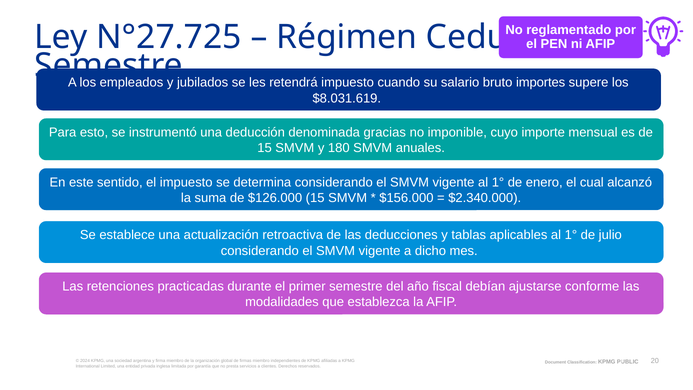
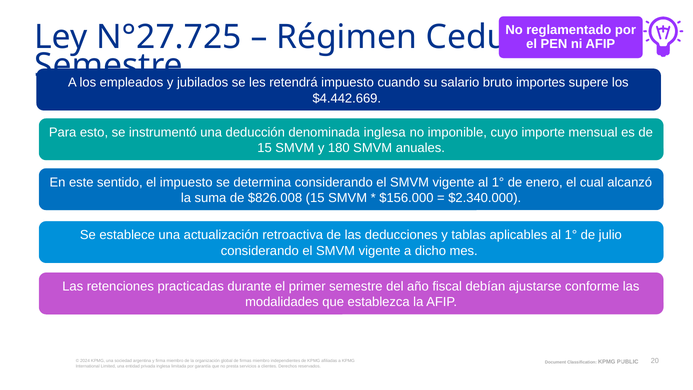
$8.031.619: $8.031.619 -> $4.442.669
denominada gracias: gracias -> inglesa
$126.000: $126.000 -> $826.008
